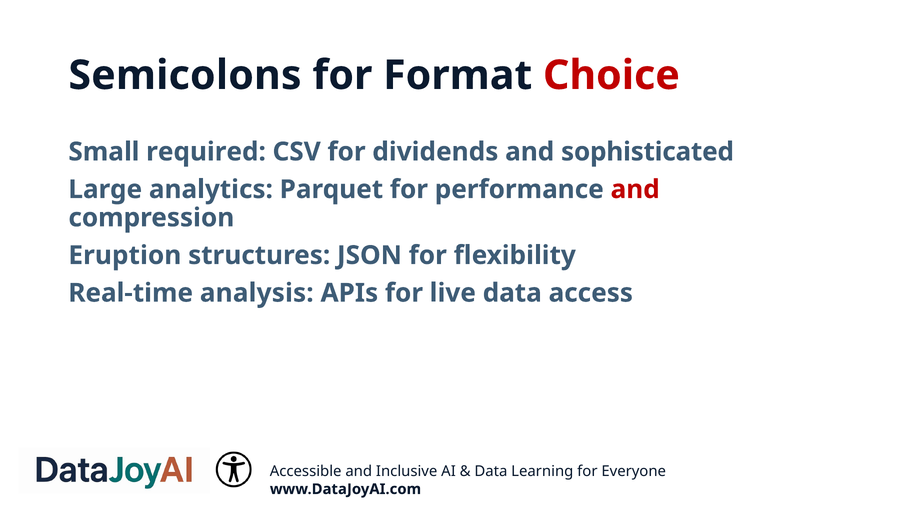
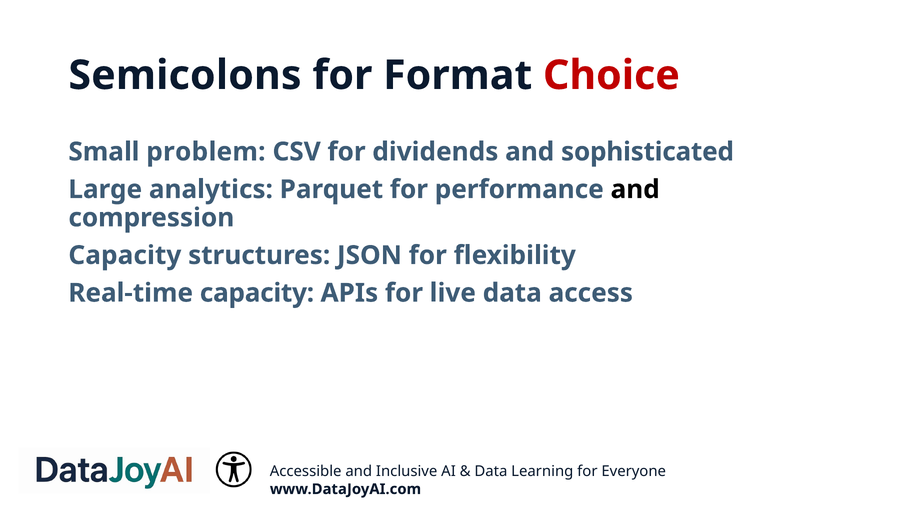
required: required -> problem
and at (635, 189) colour: red -> black
Eruption at (125, 255): Eruption -> Capacity
Real-time analysis: analysis -> capacity
